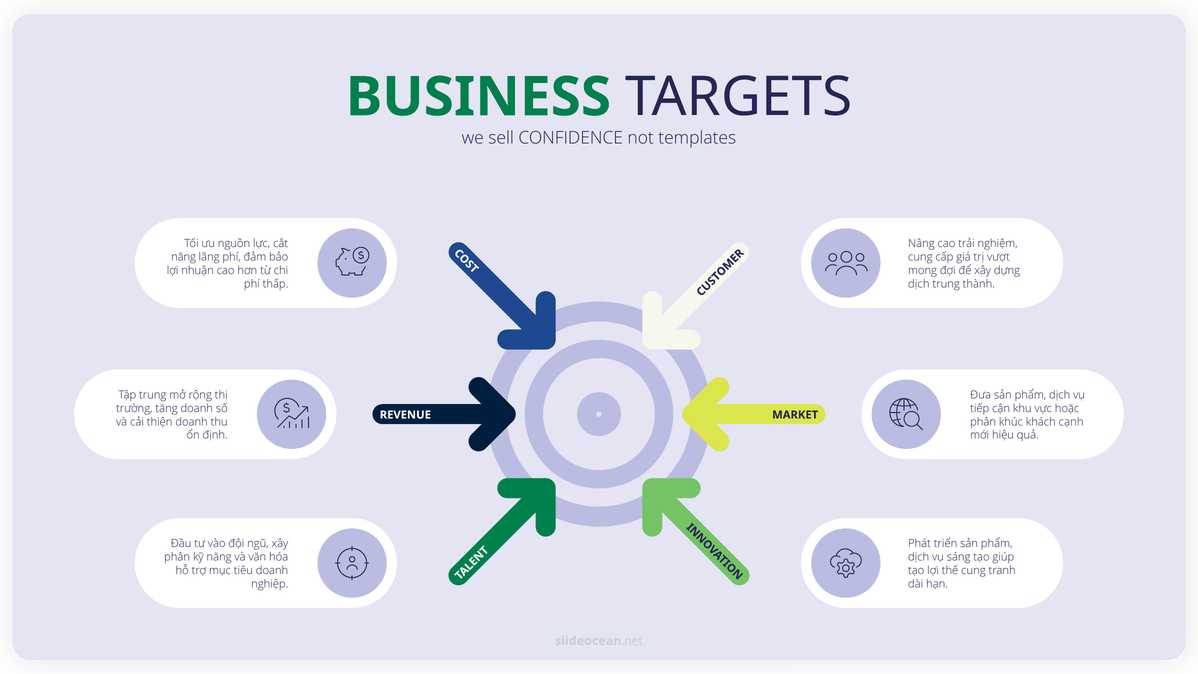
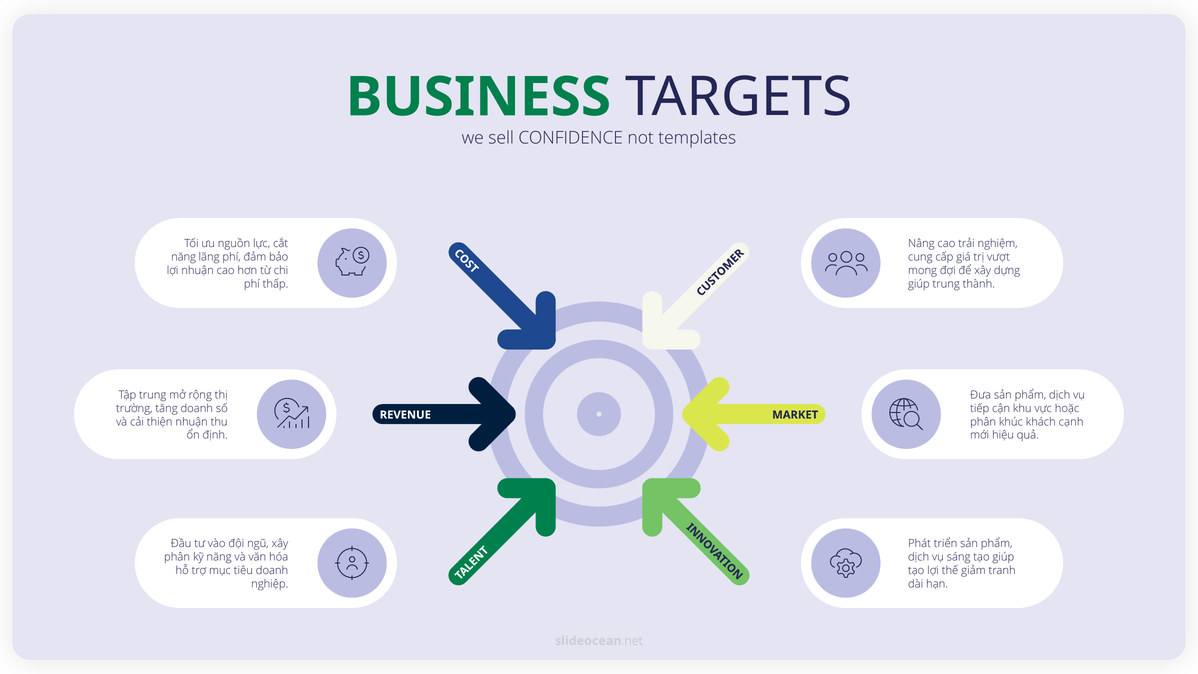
dịch at (919, 284): dịch -> giúp
thiện doanh: doanh -> nhuận
thế cung: cung -> giảm
